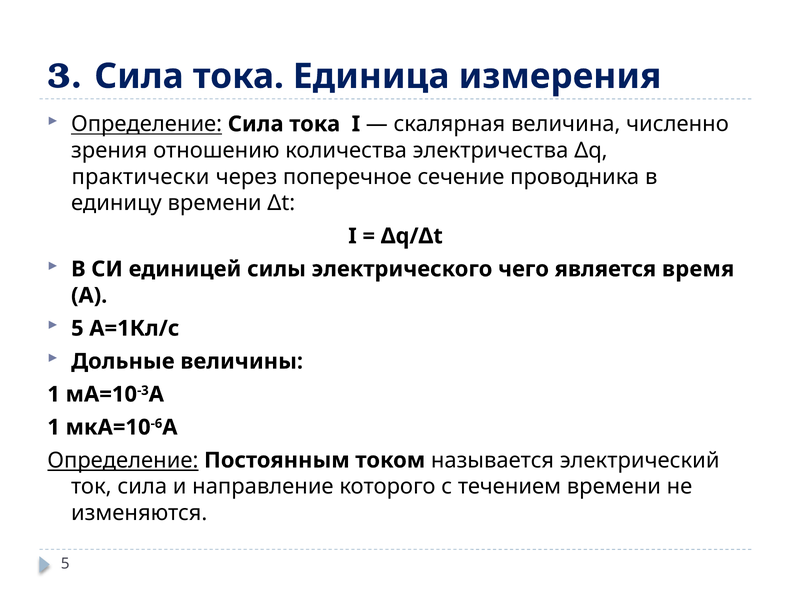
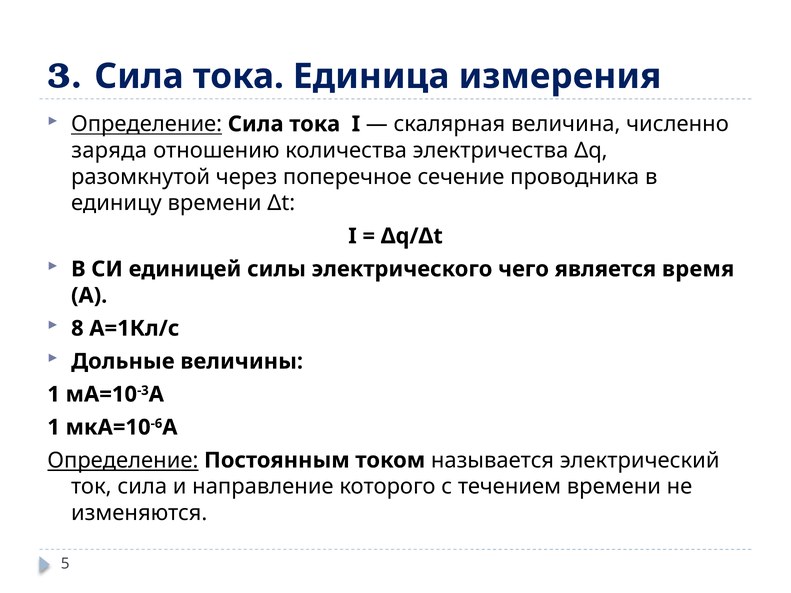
зрения: зрения -> заряда
практически: практически -> разомкнутой
5 at (77, 329): 5 -> 8
